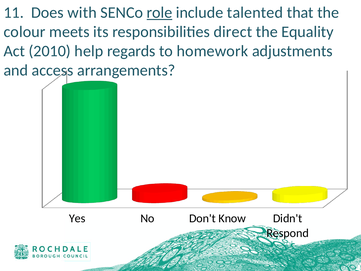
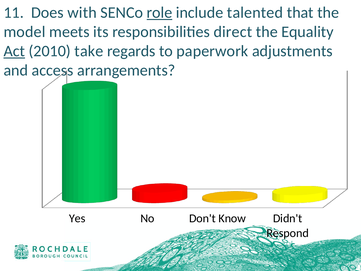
colour: colour -> model
Act underline: none -> present
help: help -> take
homework: homework -> paperwork
